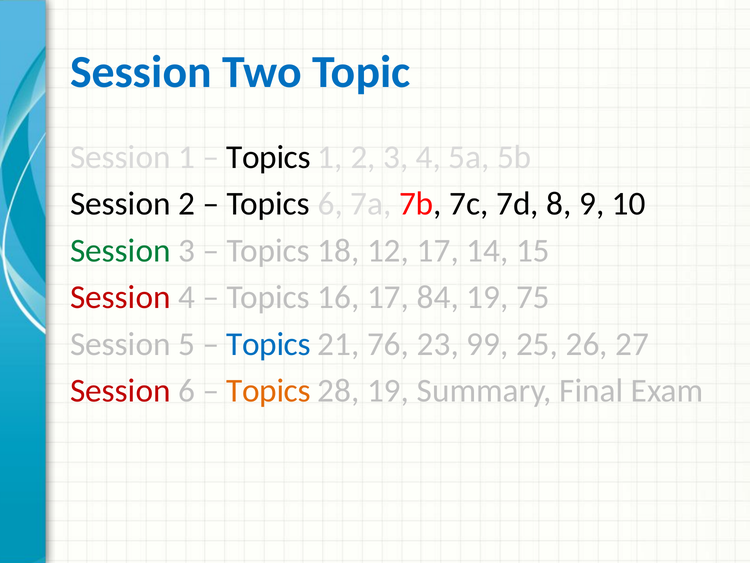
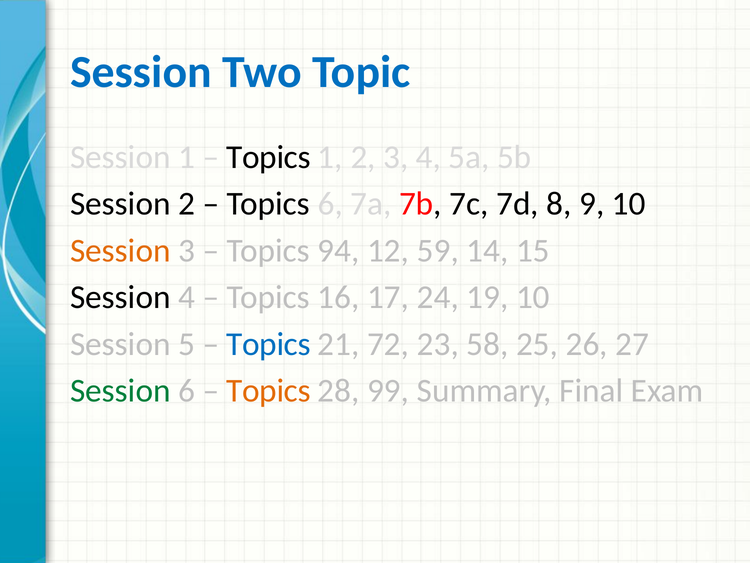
Session at (120, 250) colour: green -> orange
18: 18 -> 94
12 17: 17 -> 59
Session at (120, 297) colour: red -> black
84: 84 -> 24
19 75: 75 -> 10
76: 76 -> 72
99: 99 -> 58
Session at (120, 391) colour: red -> green
28 19: 19 -> 99
